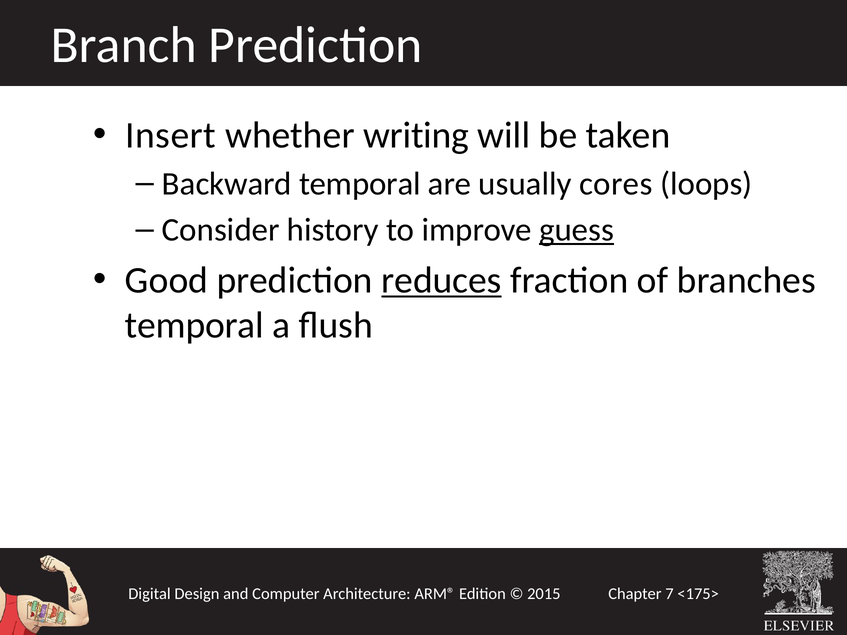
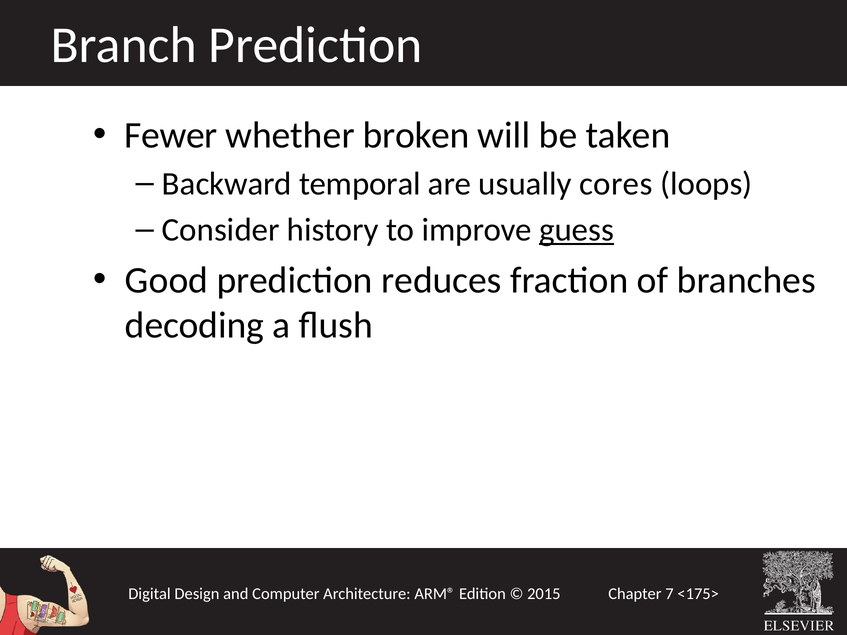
Insert: Insert -> Fewer
writing: writing -> broken
reduces underline: present -> none
temporal at (194, 326): temporal -> decoding
